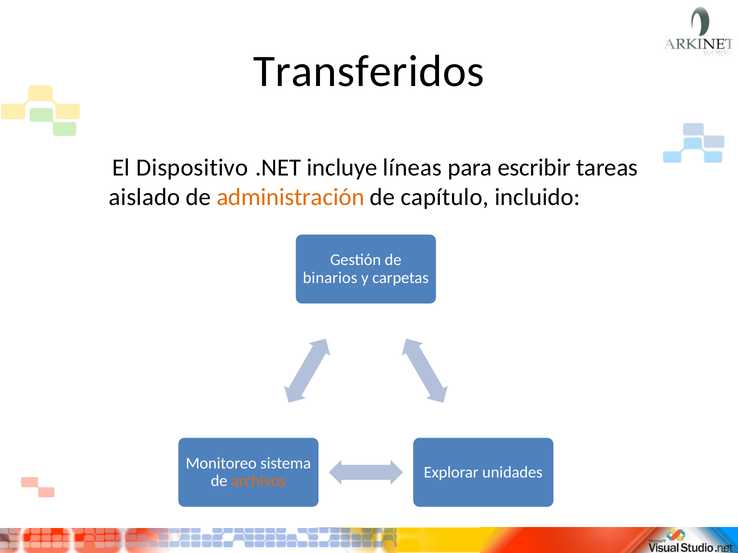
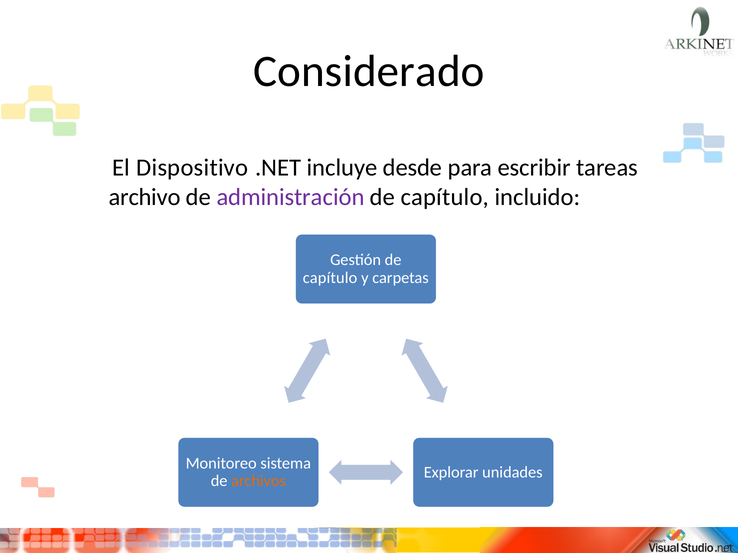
Transferidos: Transferidos -> Considerado
líneas: líneas -> desde
aislado: aislado -> archivo
administración colour: orange -> purple
binarios at (330, 278): binarios -> capítulo
